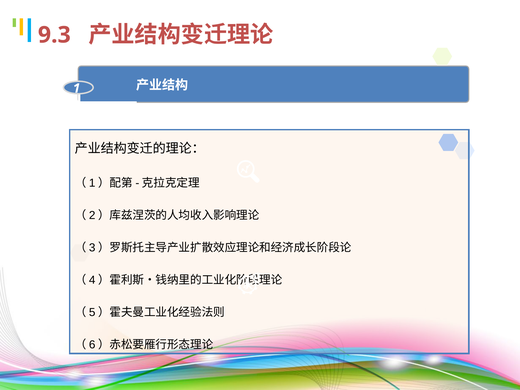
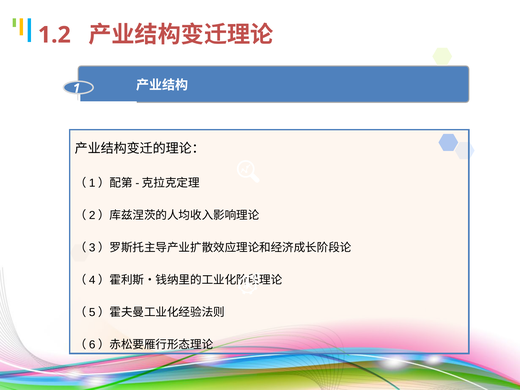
9.3: 9.3 -> 1.2
